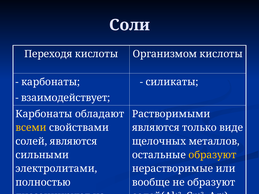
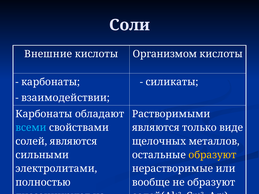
Переходя: Переходя -> Внешние
взаимодействует: взаимодействует -> взаимодействии
всеми colour: yellow -> light blue
